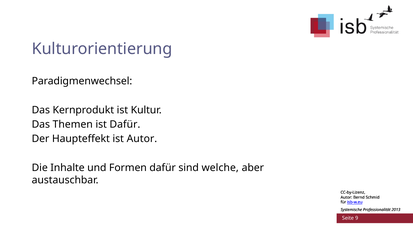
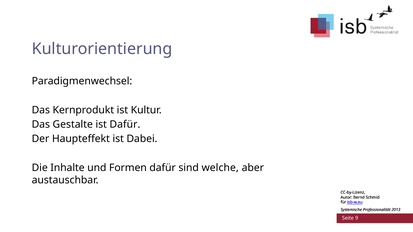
Themen: Themen -> Gestalte
ist Autor: Autor -> Dabei
